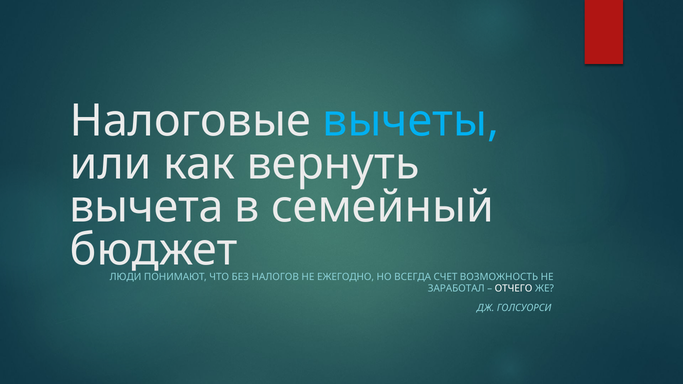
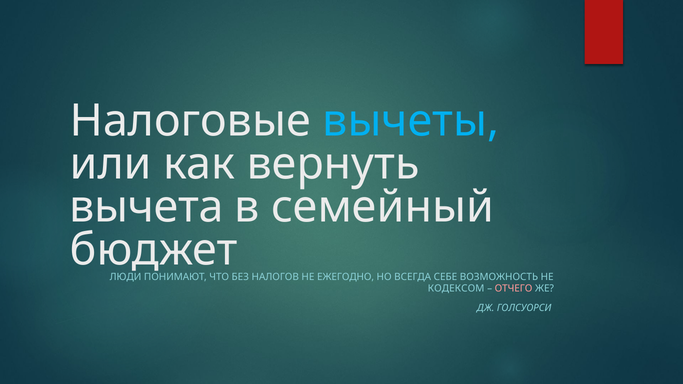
СЧЕТ: СЧЕТ -> СЕБЕ
ЗАРАБОТАЛ: ЗАРАБОТАЛ -> КОДЕКСОМ
ОТЧЕГО colour: white -> pink
